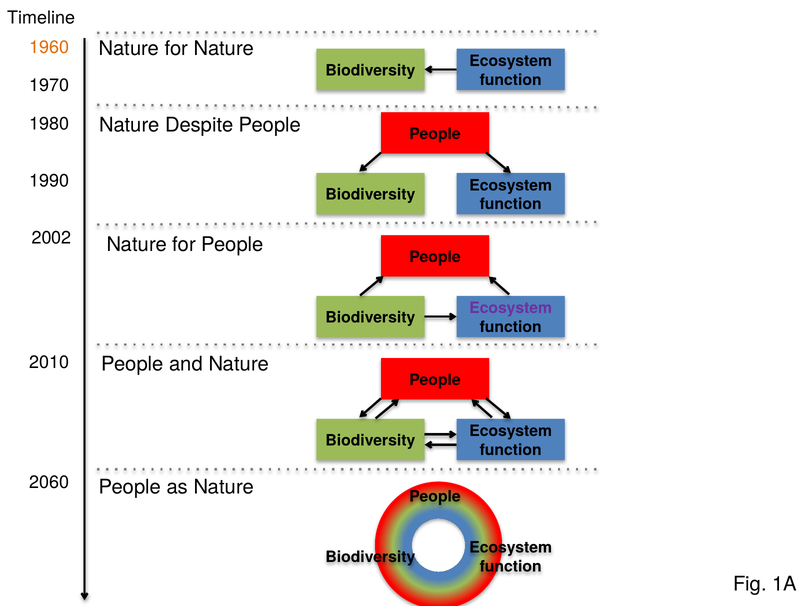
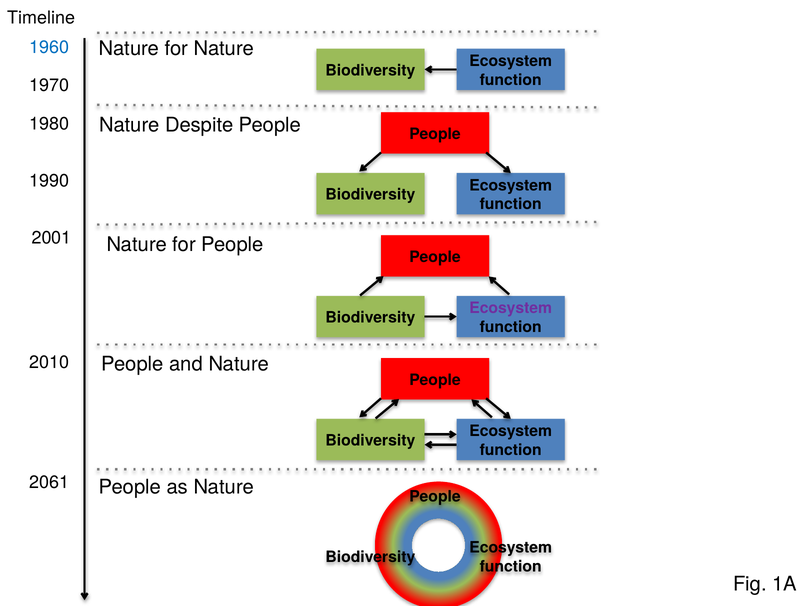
1960 colour: orange -> blue
2002: 2002 -> 2001
2060: 2060 -> 2061
